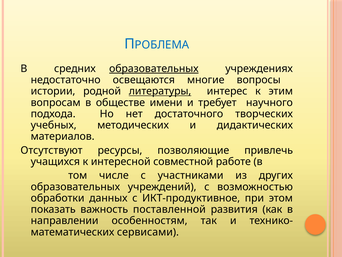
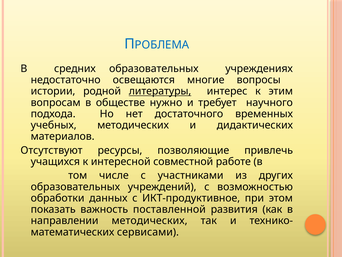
образовательных at (154, 69) underline: present -> none
имени: имени -> нужно
творческих: творческих -> временных
направлении особенностям: особенностям -> методических
